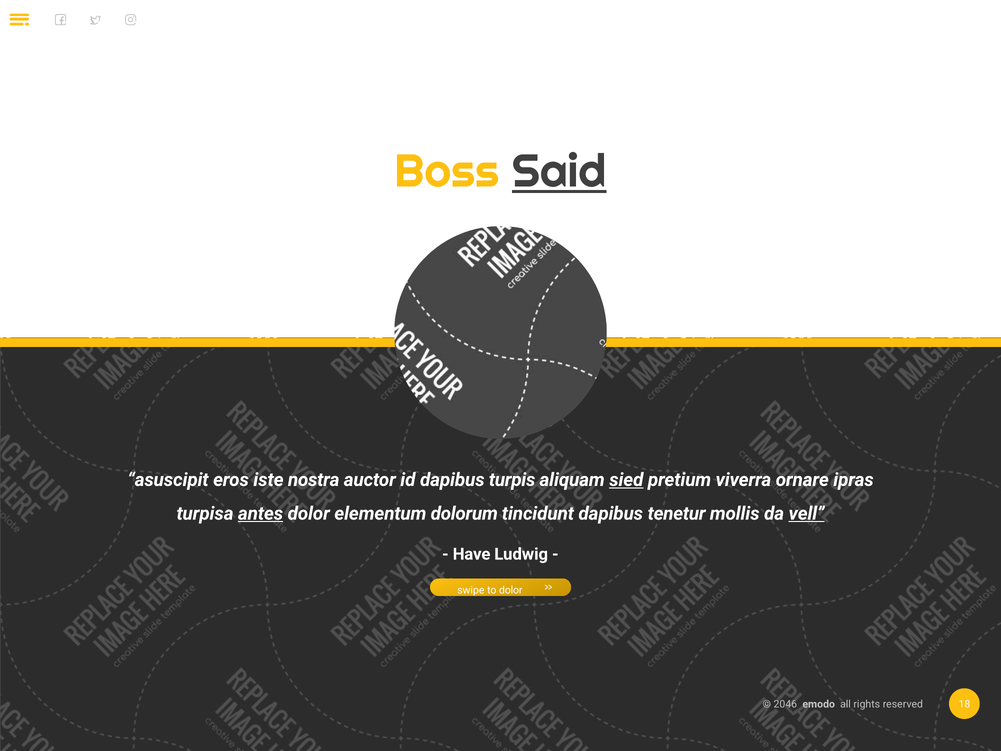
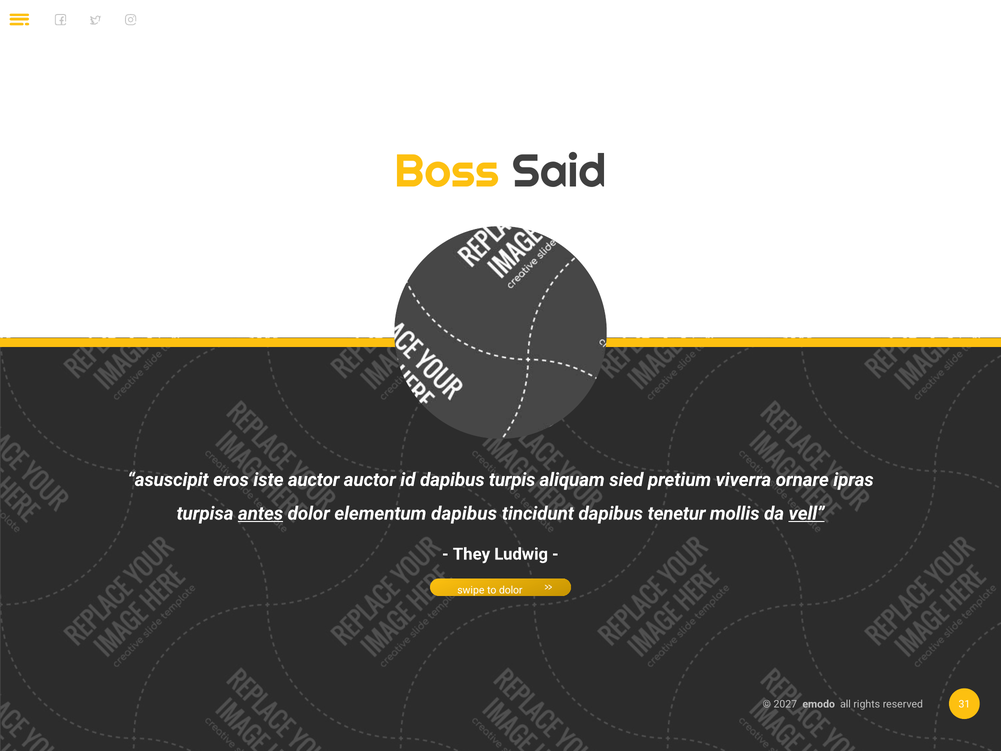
Said underline: present -> none
iste nostra: nostra -> auctor
sied underline: present -> none
elementum dolorum: dolorum -> dapibus
Have: Have -> They
2046: 2046 -> 2027
18: 18 -> 31
